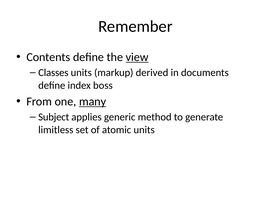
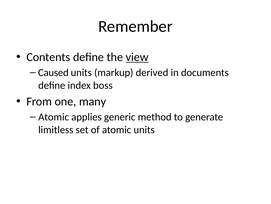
Classes: Classes -> Caused
many underline: present -> none
Subject at (54, 117): Subject -> Atomic
